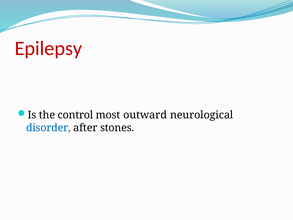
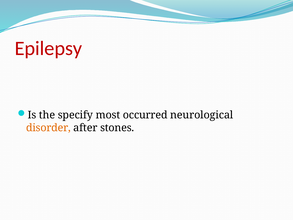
control: control -> specify
outward: outward -> occurred
disorder colour: blue -> orange
